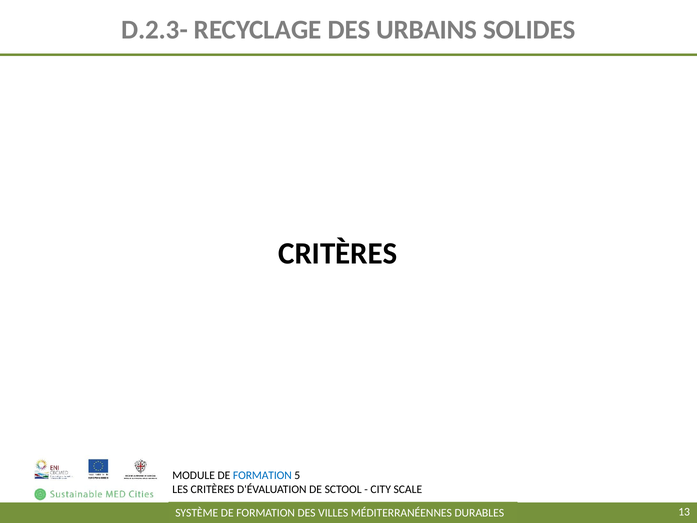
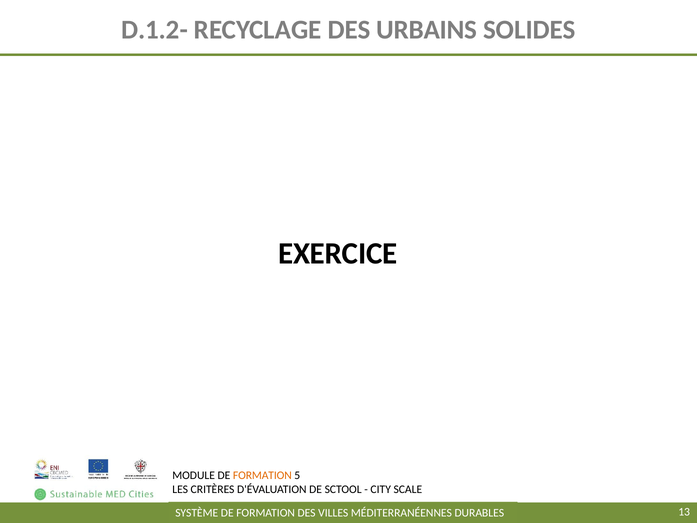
D.2.3-: D.2.3- -> D.1.2-
CRITÈRES at (338, 253): CRITÈRES -> EXERCICE
FORMATION at (262, 475) colour: blue -> orange
